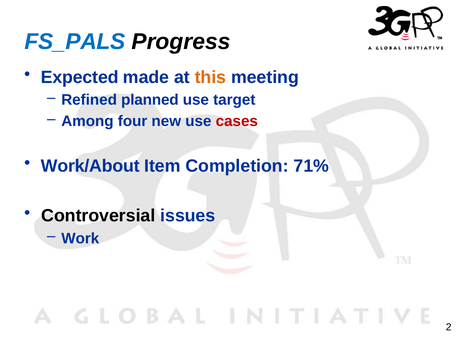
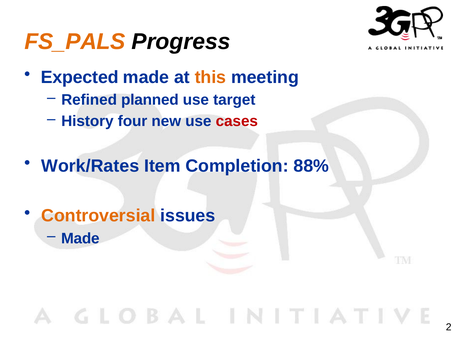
FS_PALS colour: blue -> orange
Among: Among -> History
Work/About: Work/About -> Work/Rates
71%: 71% -> 88%
Controversial colour: black -> orange
Work at (80, 238): Work -> Made
